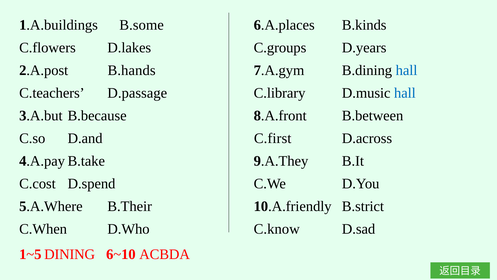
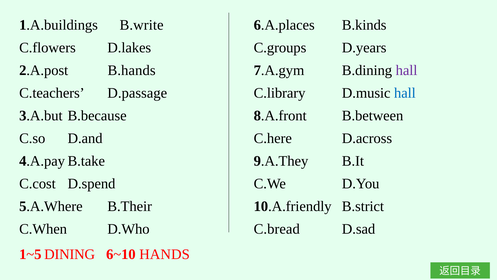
B.some: B.some -> B.write
hall at (407, 70) colour: blue -> purple
C.first: C.first -> C.here
C.know: C.know -> C.bread
ACBDA: ACBDA -> HANDS
